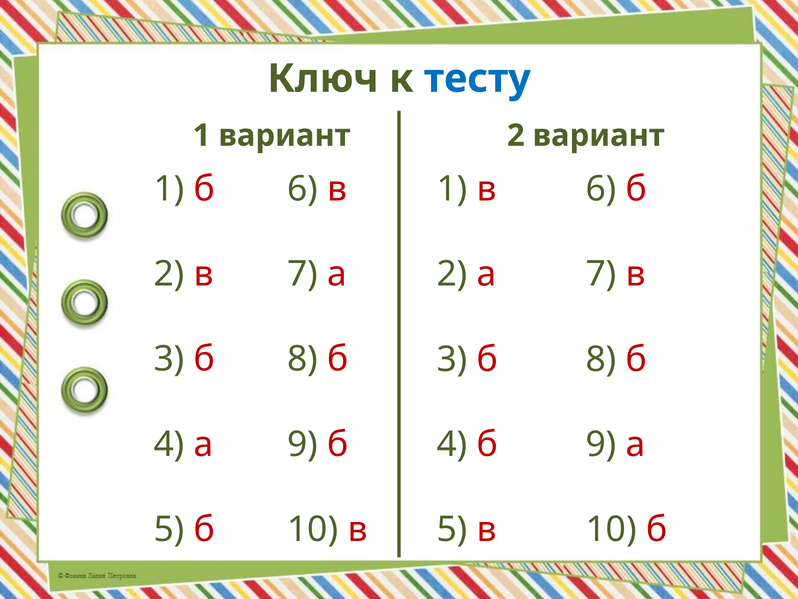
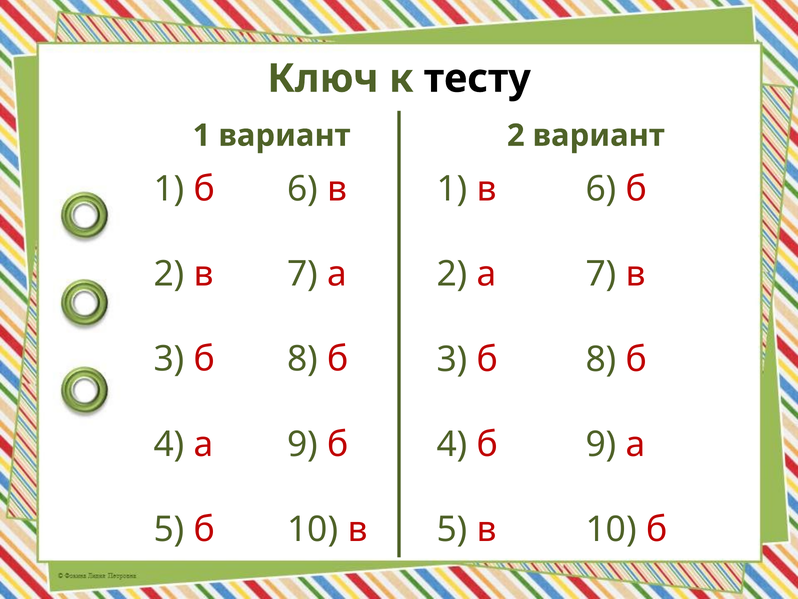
тесту colour: blue -> black
